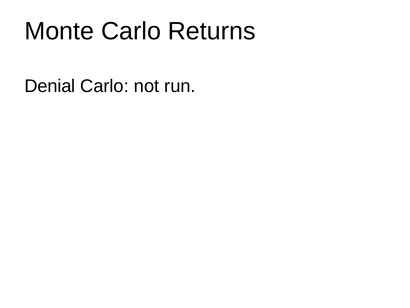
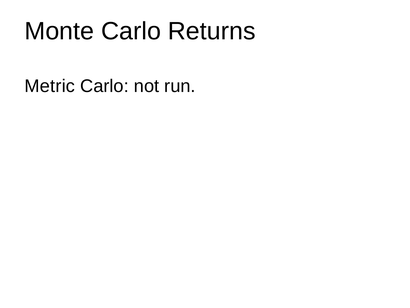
Denial: Denial -> Metric
